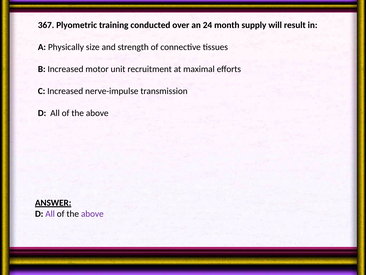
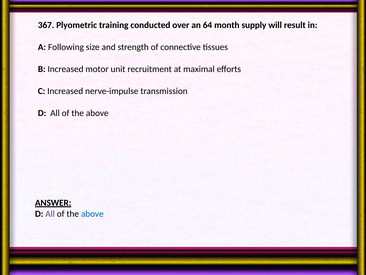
24: 24 -> 64
Physically: Physically -> Following
above at (92, 213) colour: purple -> blue
